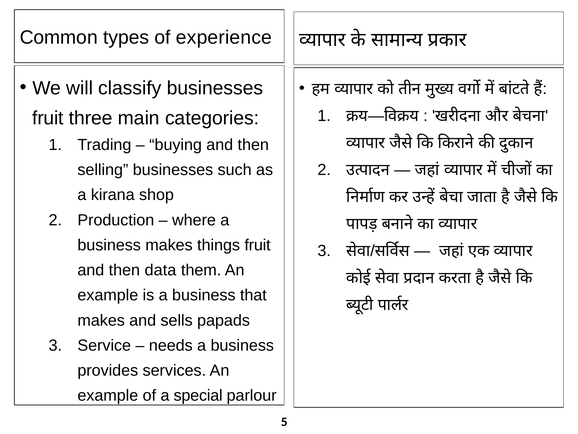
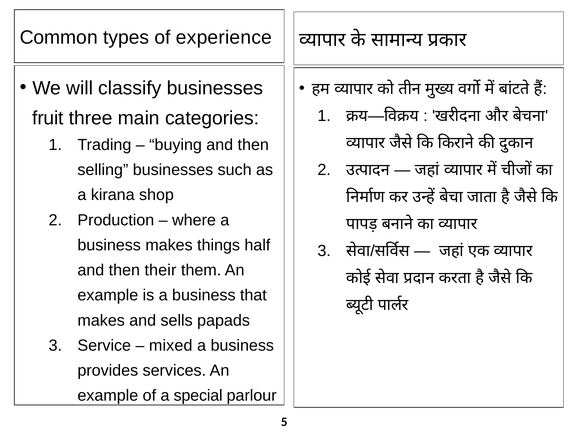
things fruit: fruit -> half
data: data -> their
needs: needs -> mixed
